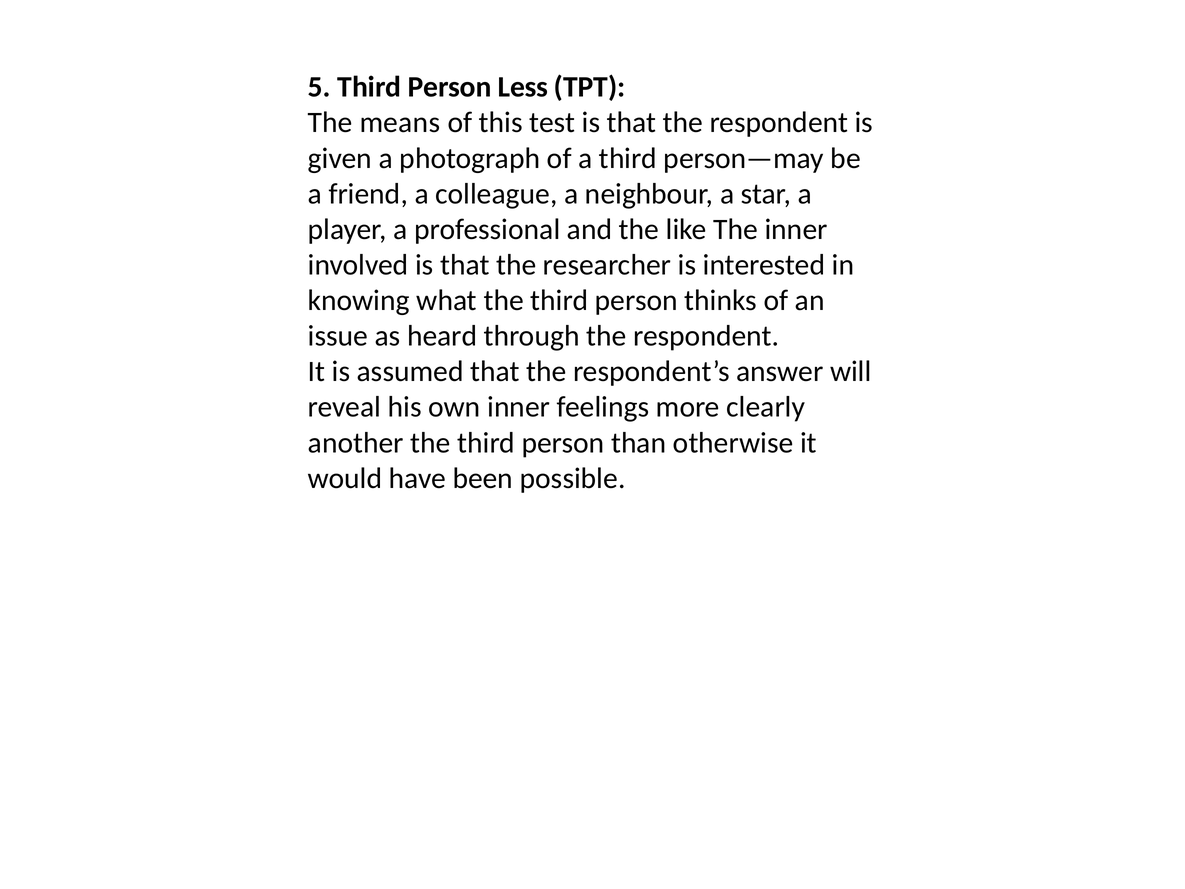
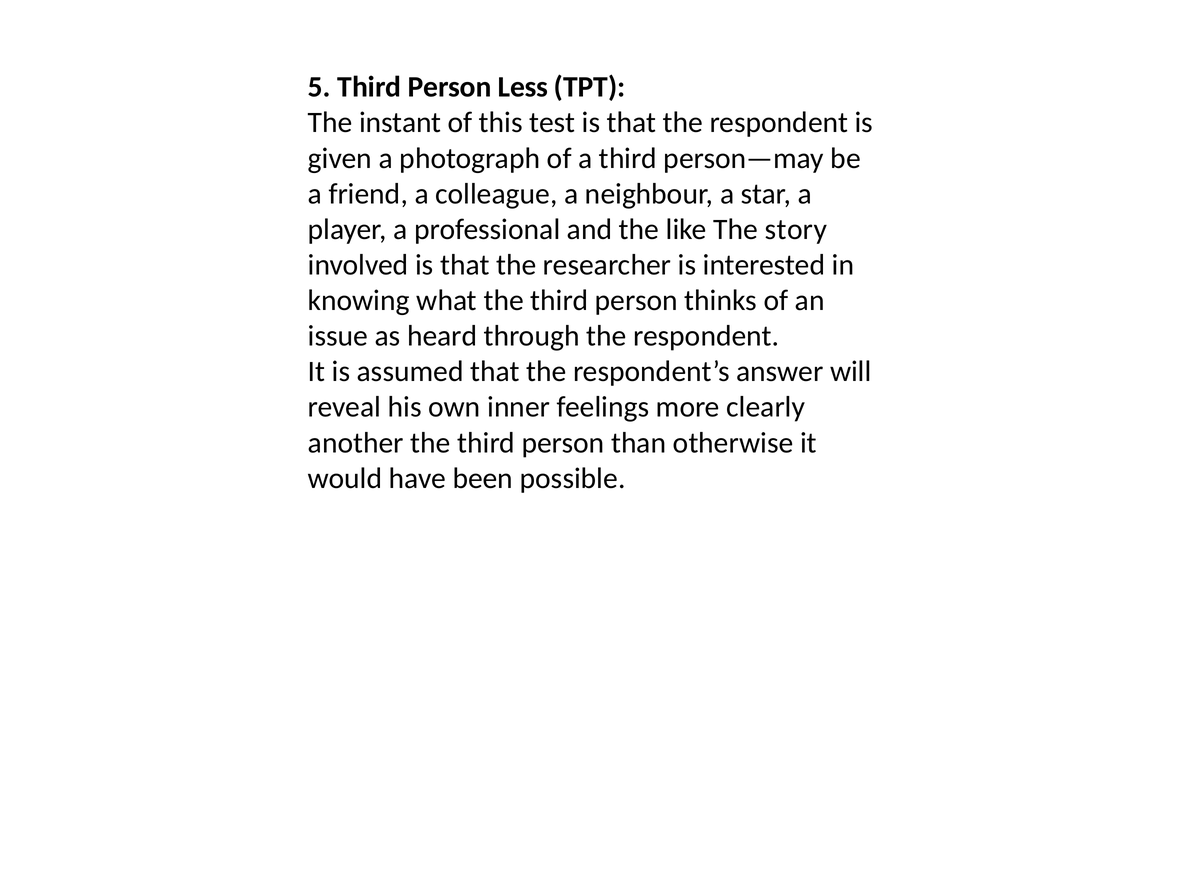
means: means -> instant
The inner: inner -> story
